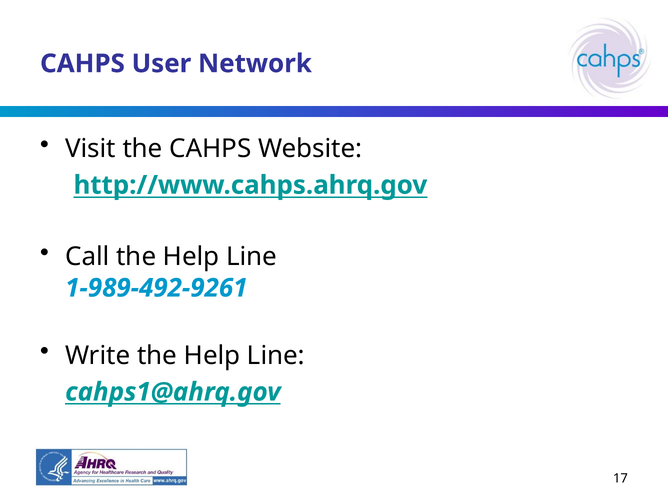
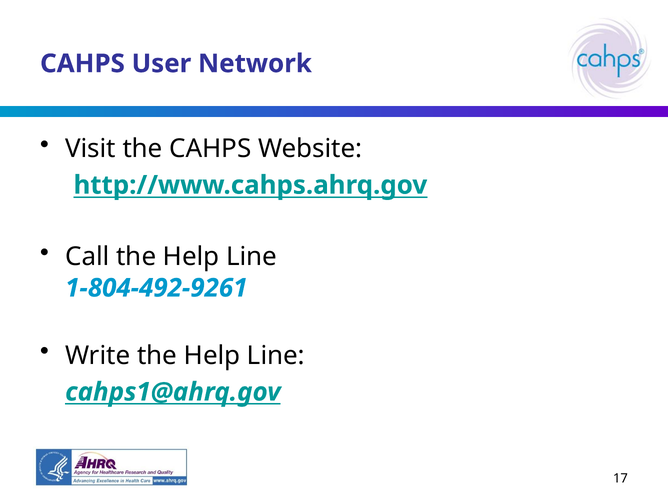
1-989-492-9261: 1-989-492-9261 -> 1-804-492-9261
